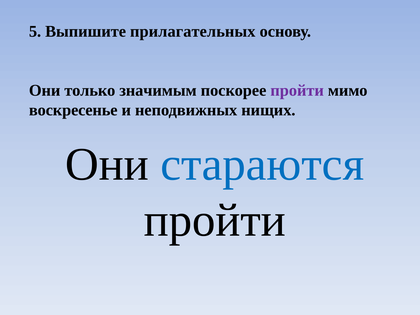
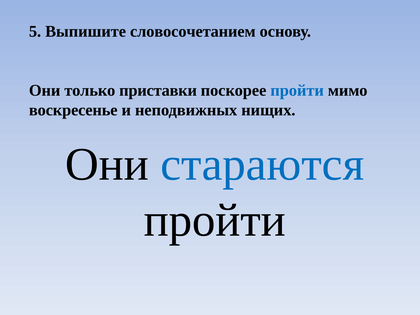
прилагательных: прилагательных -> словосочетанием
значимым: значимым -> приставки
пройти at (297, 90) colour: purple -> blue
